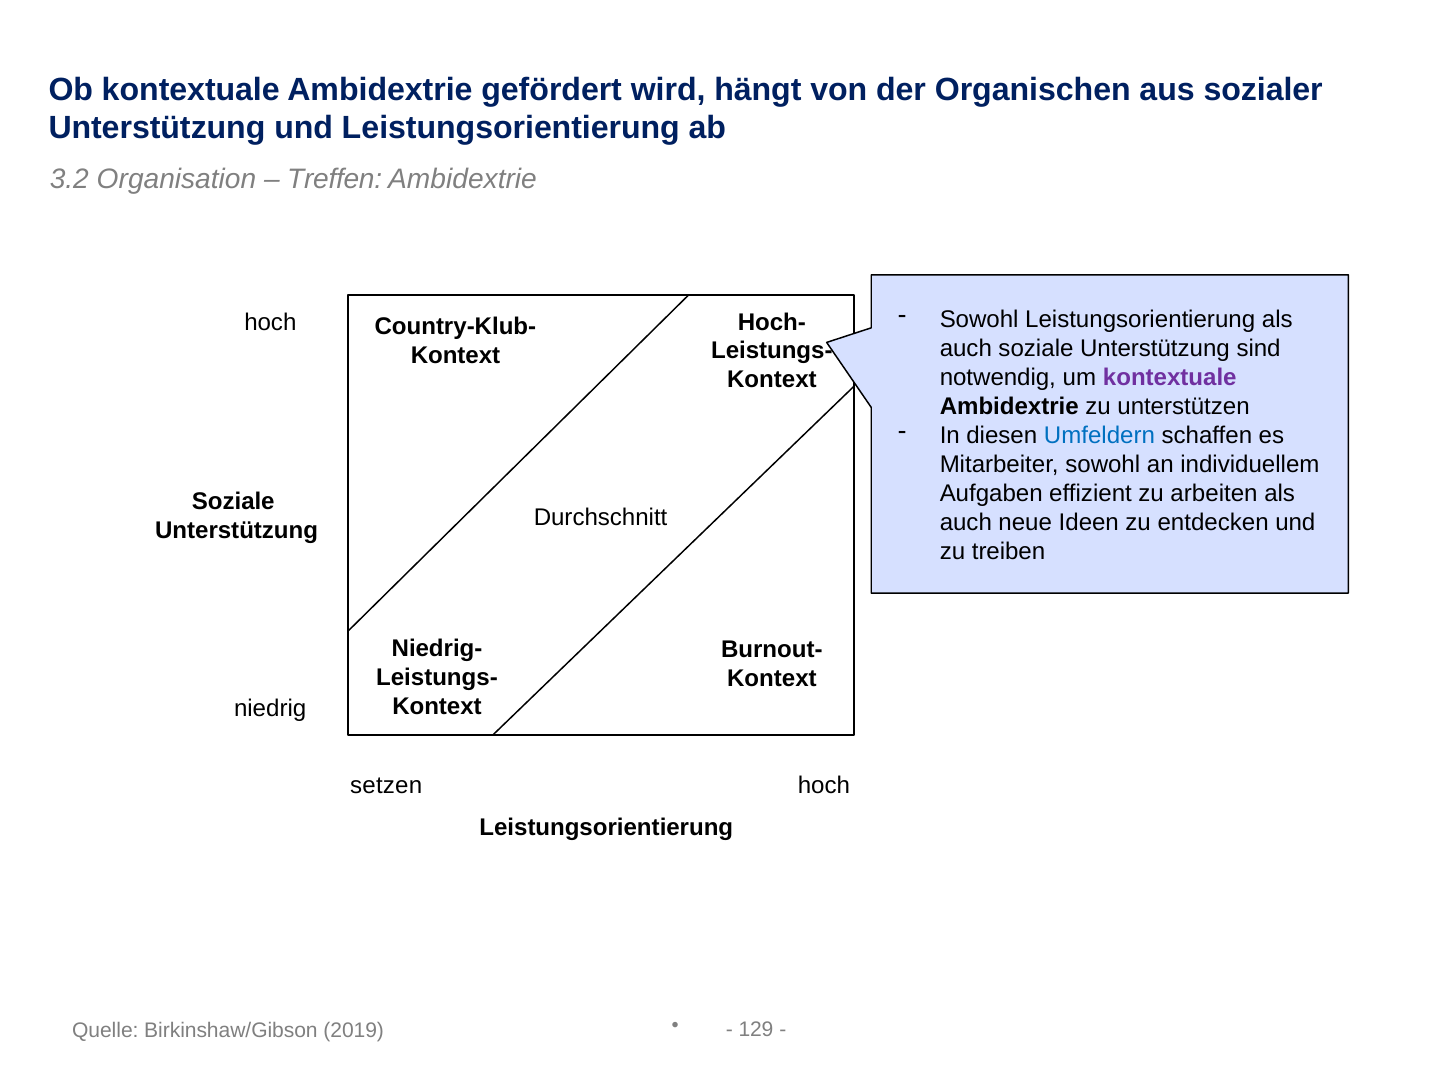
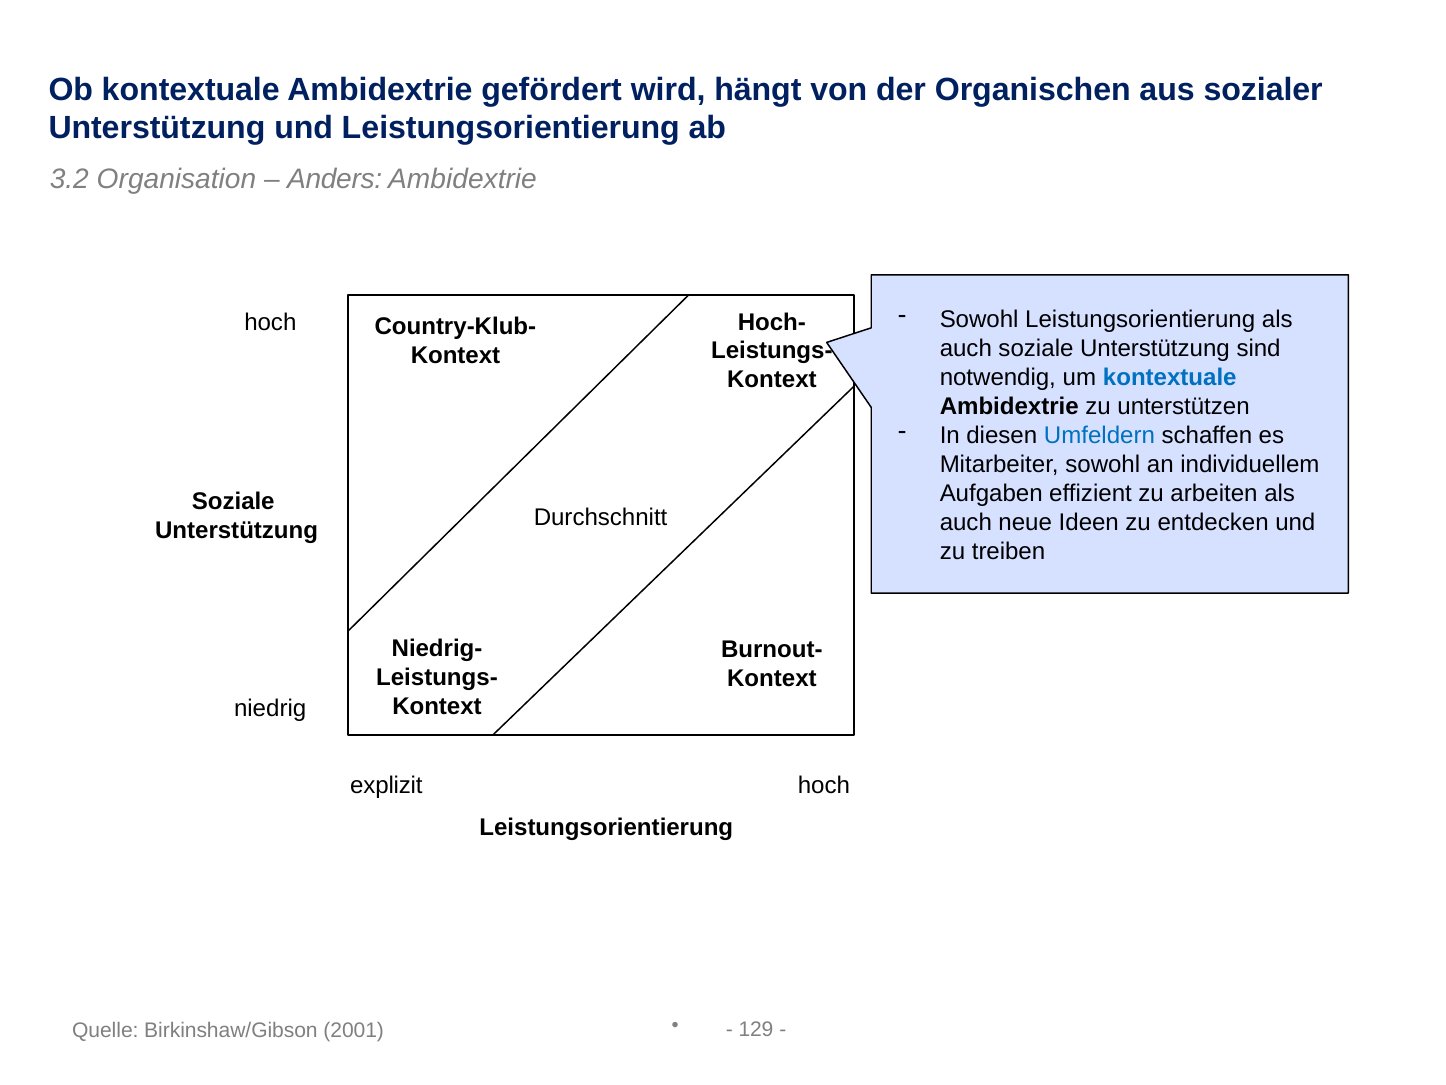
Treffen: Treffen -> Anders
kontextuale at (1170, 377) colour: purple -> blue
setzen: setzen -> explizit
2019: 2019 -> 2001
